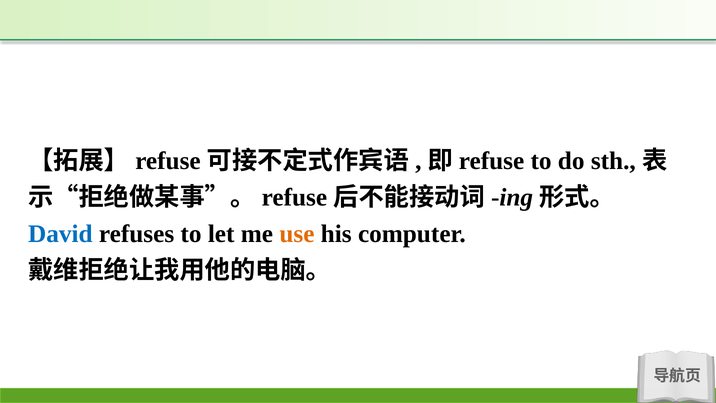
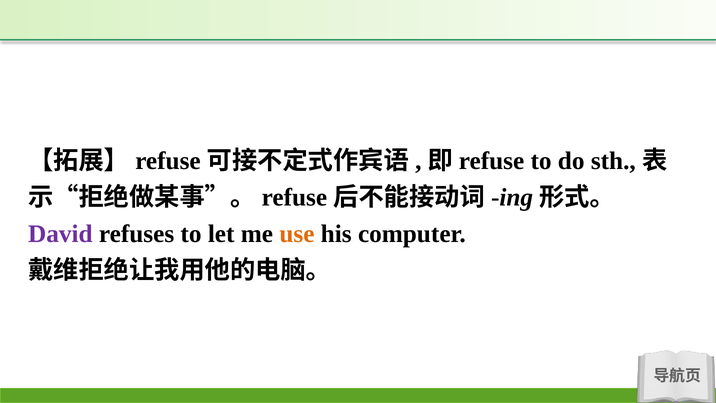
David colour: blue -> purple
